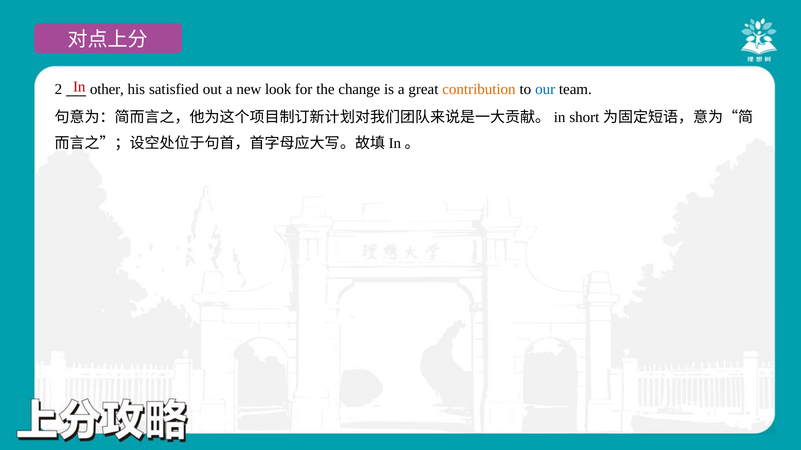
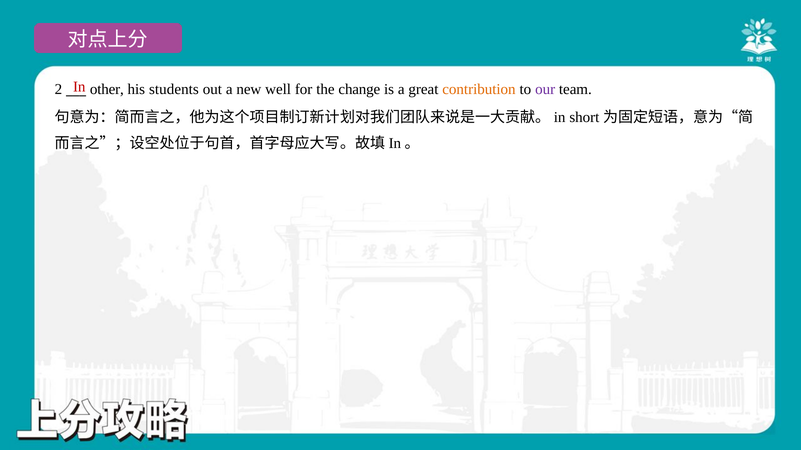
satisfied: satisfied -> students
look: look -> well
our colour: blue -> purple
